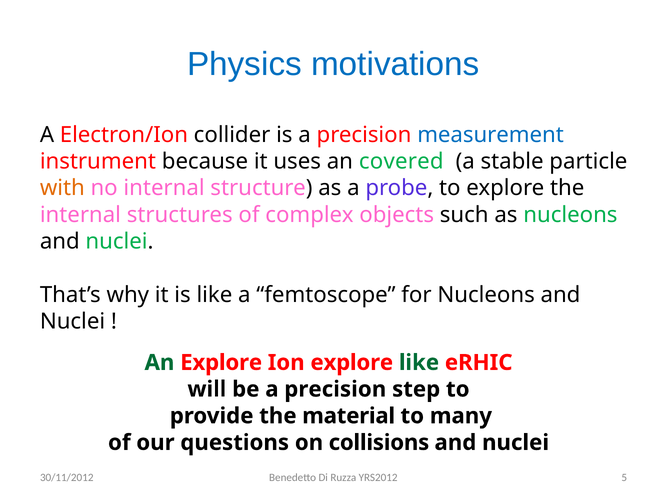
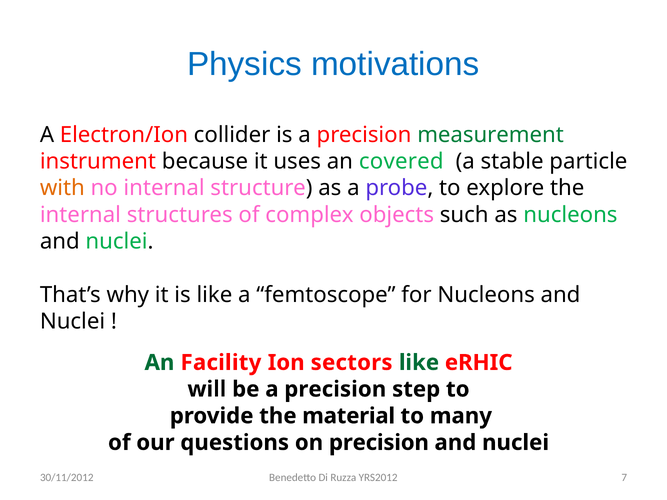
measurement colour: blue -> green
An Explore: Explore -> Facility
Ion explore: explore -> sectors
on collisions: collisions -> precision
5: 5 -> 7
